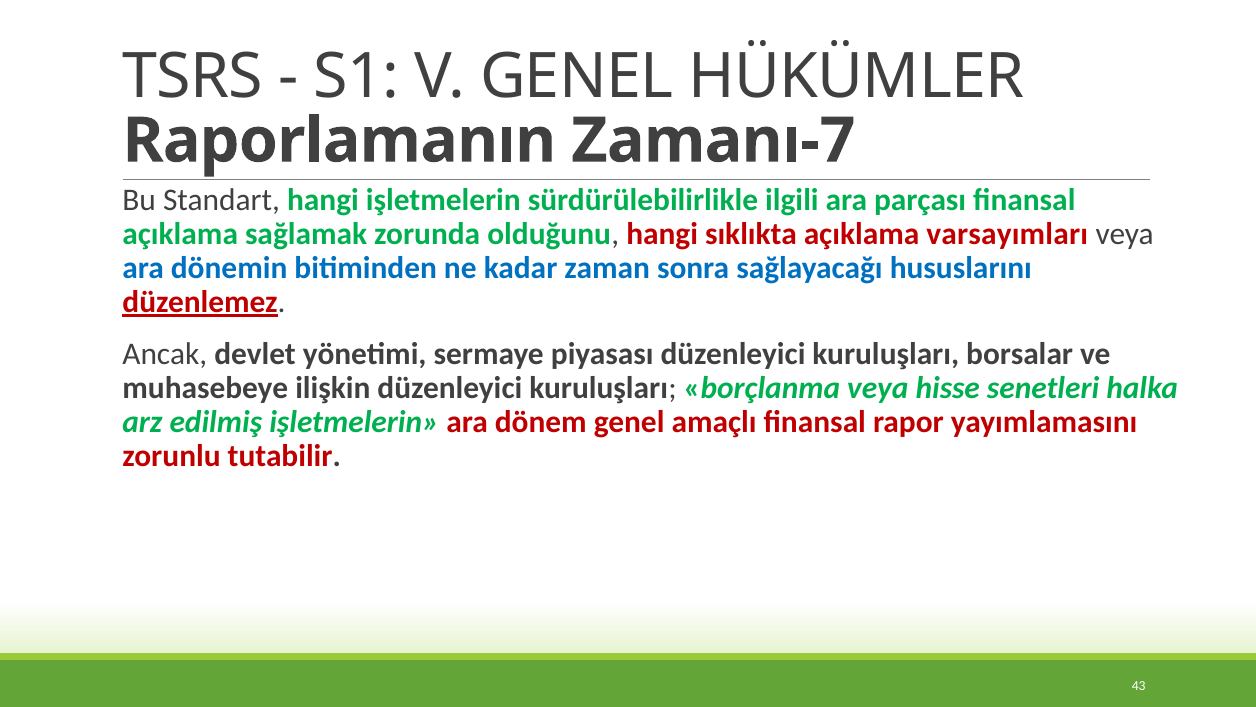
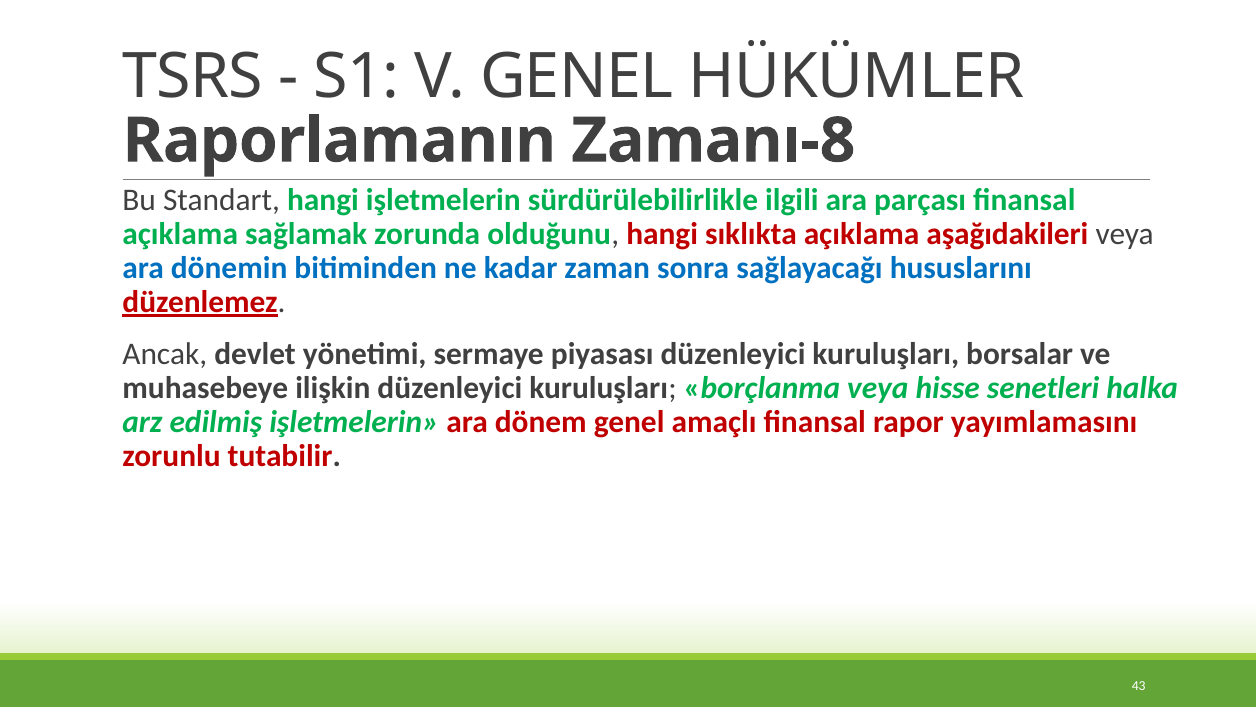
Zamanı-7: Zamanı-7 -> Zamanı-8
varsayımları: varsayımları -> aşağıdakileri
